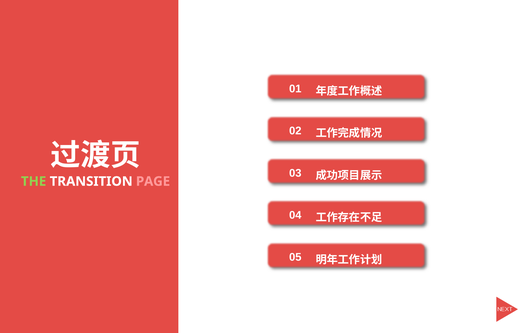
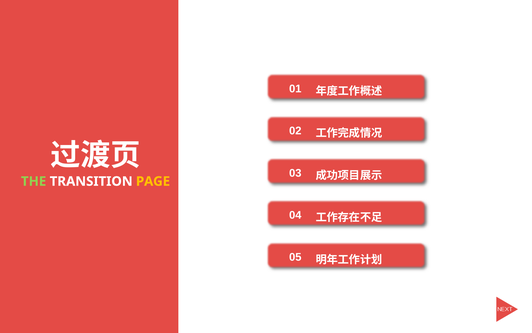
PAGE colour: pink -> yellow
